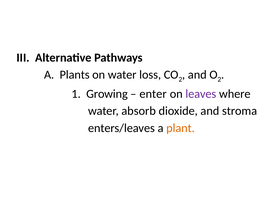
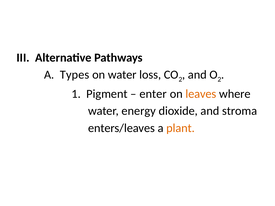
Plants: Plants -> Types
Growing: Growing -> Pigment
leaves colour: purple -> orange
absorb: absorb -> energy
